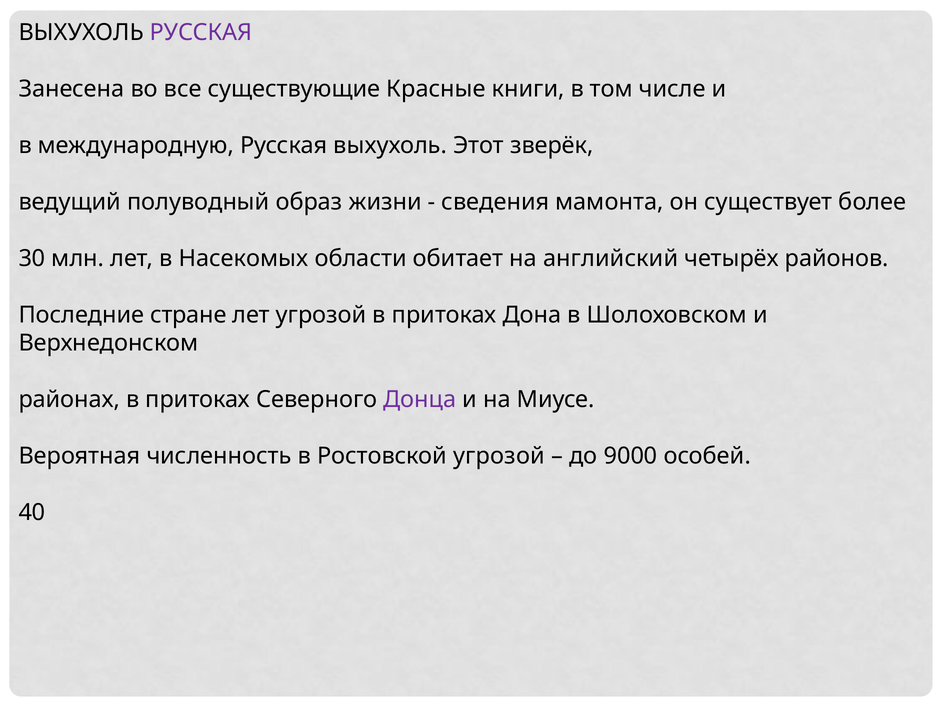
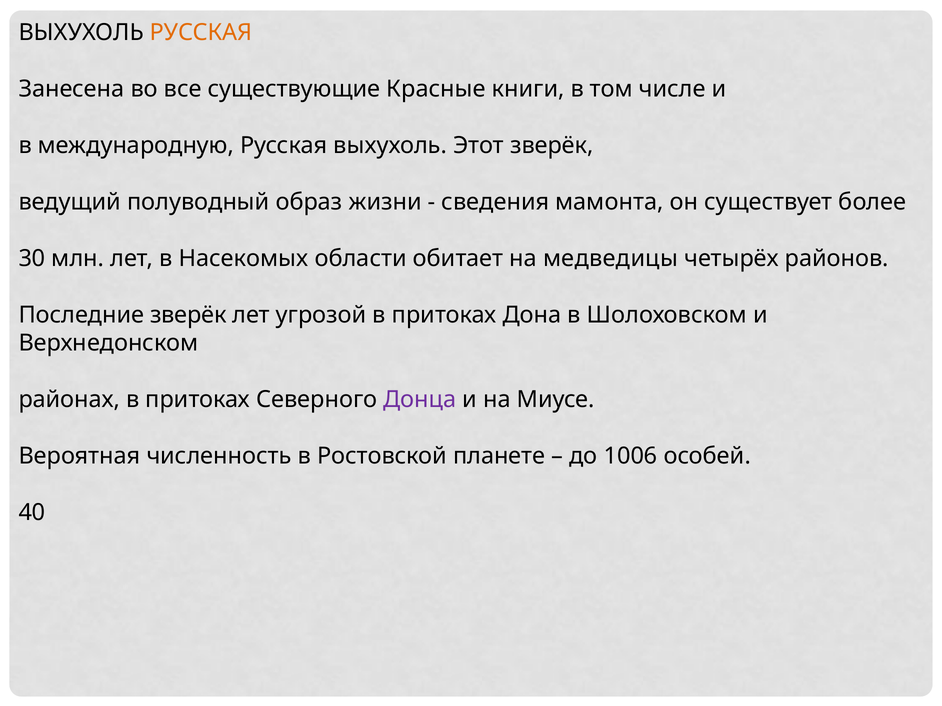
РУССКАЯ at (201, 32) colour: purple -> orange
английский: английский -> медведицы
Последние стране: стране -> зверёк
Ростовской угрозой: угрозой -> планете
9000: 9000 -> 1006
